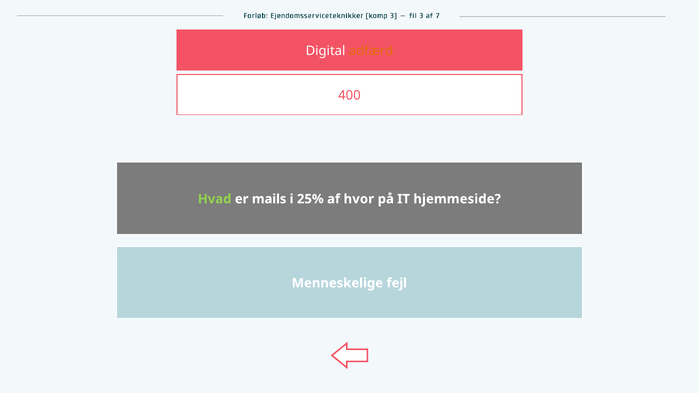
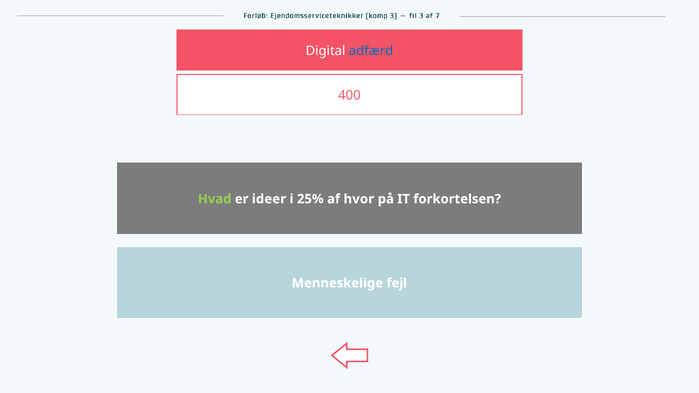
adfærd colour: orange -> blue
mails: mails -> ideer
hjemmeside: hjemmeside -> forkortelsen
